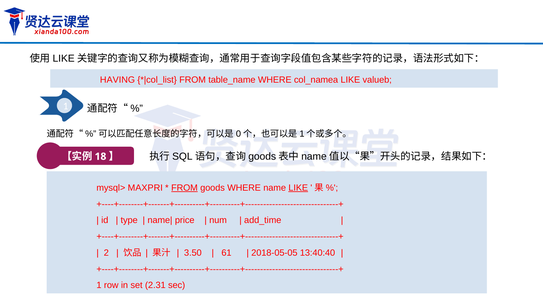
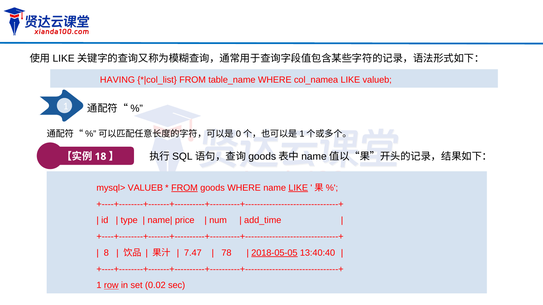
mysql> MAXPRI: MAXPRI -> VALUEB
2: 2 -> 8
3.50: 3.50 -> 7.47
61: 61 -> 78
2018-05-05 underline: none -> present
row underline: none -> present
2.31: 2.31 -> 0.02
